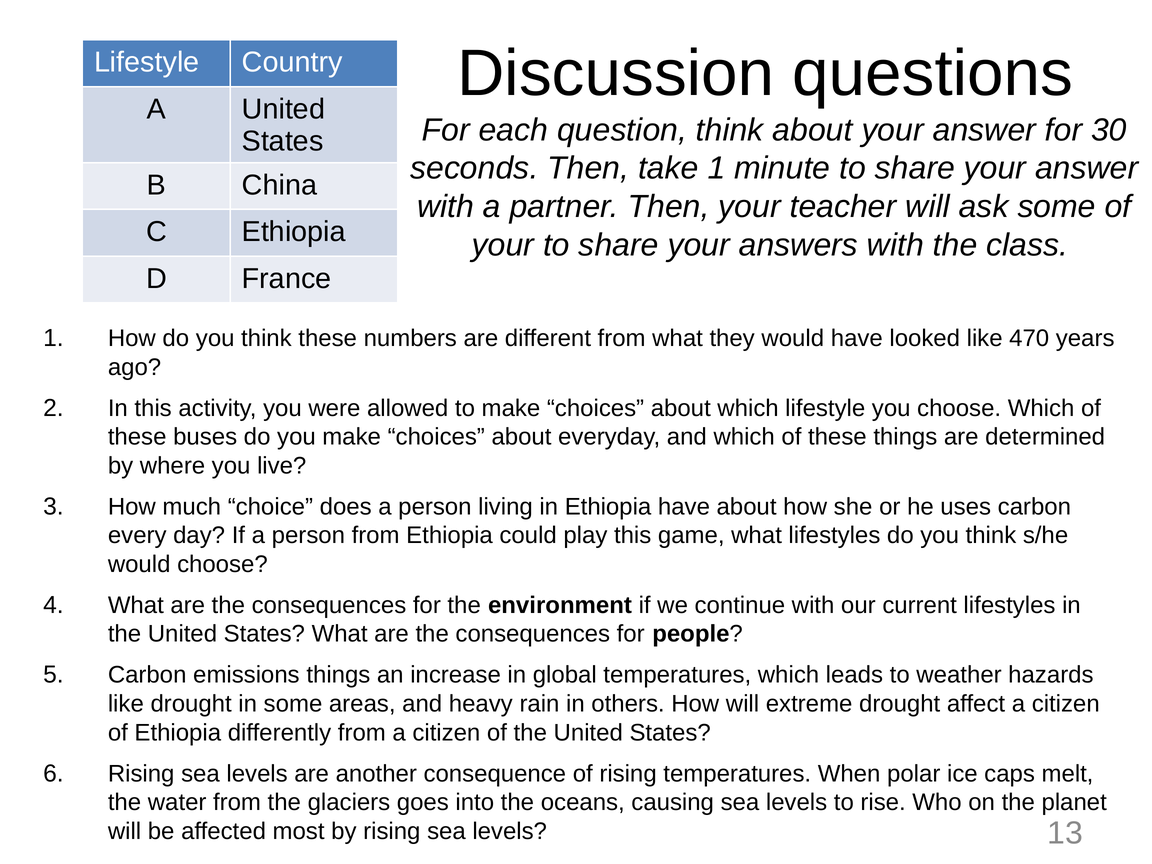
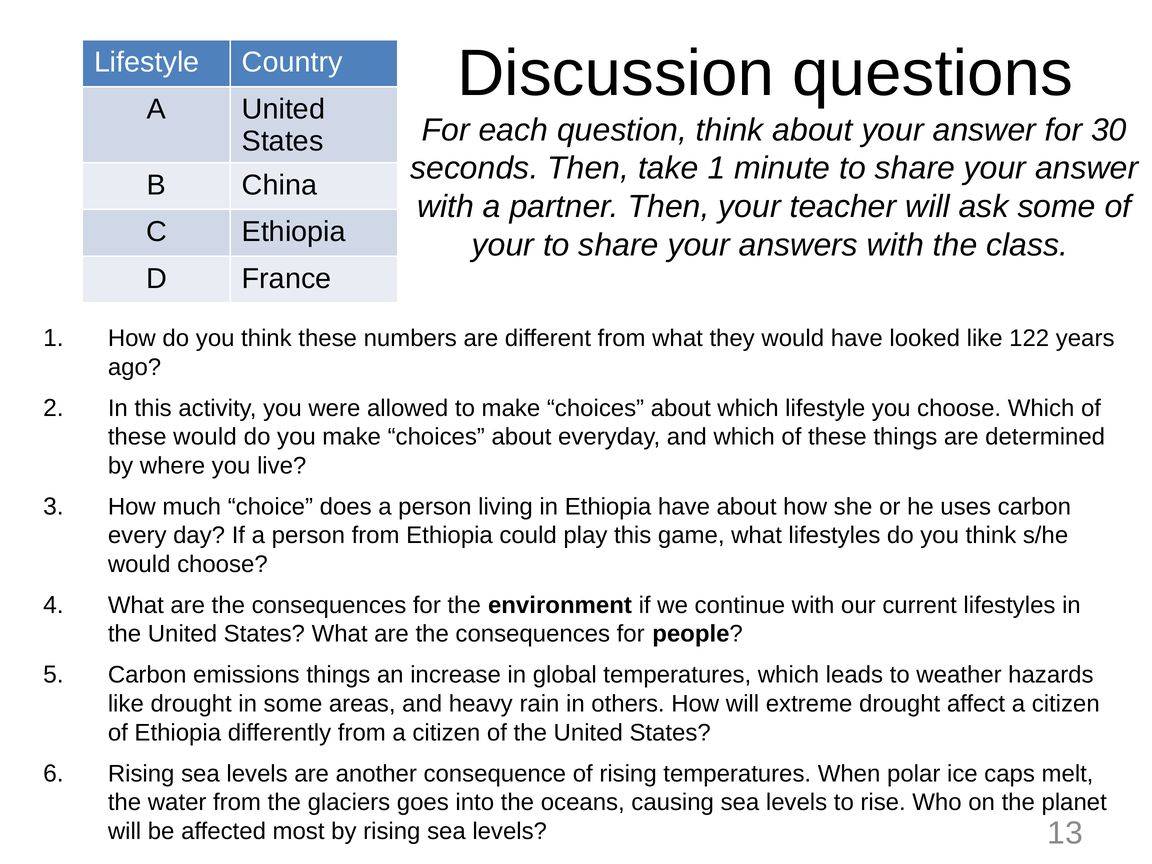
470: 470 -> 122
these buses: buses -> would
